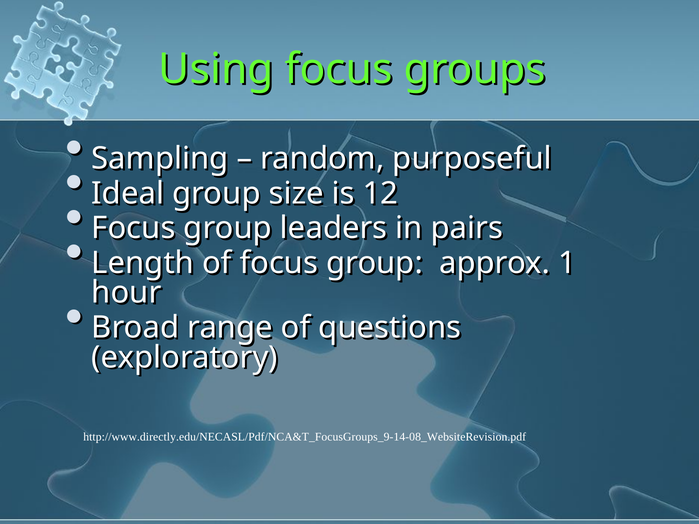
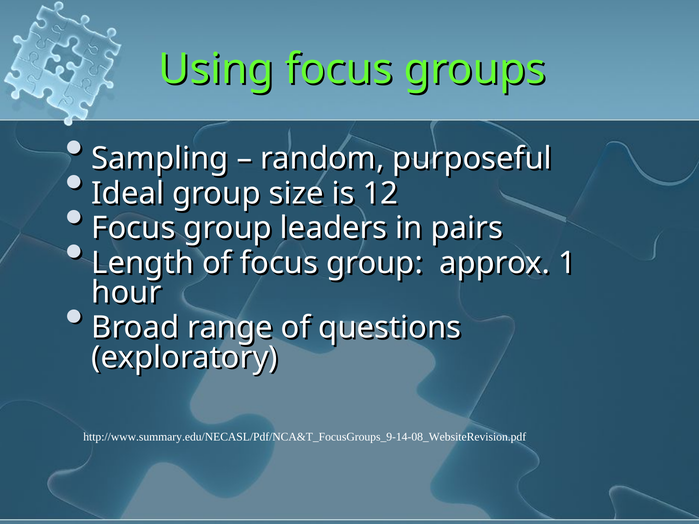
http://www.directly.edu/NECASL/Pdf/NCA&T_FocusGroups_9-14-08_WebsiteRevision.pdf: http://www.directly.edu/NECASL/Pdf/NCA&T_FocusGroups_9-14-08_WebsiteRevision.pdf -> http://www.summary.edu/NECASL/Pdf/NCA&T_FocusGroups_9-14-08_WebsiteRevision.pdf
